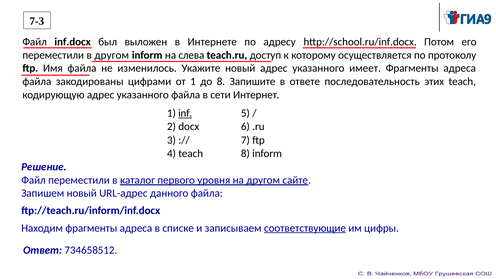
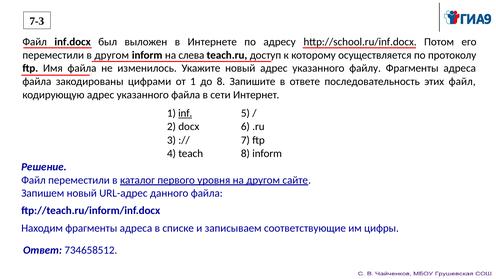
имеет: имеет -> файлу
этих teach: teach -> файл
соответствующие underline: present -> none
